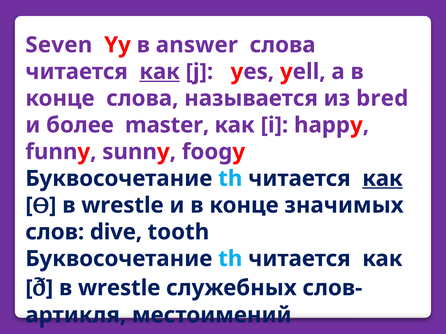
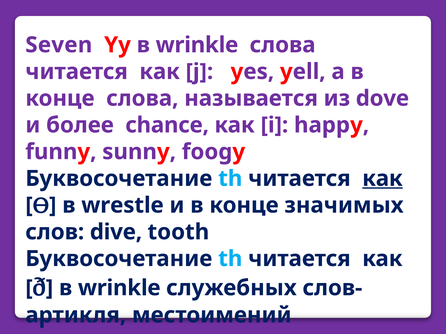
Yy в answer: answer -> wrinkle
как at (160, 72) underline: present -> none
bred: bred -> dove
master: master -> chance
wrestle at (119, 288): wrestle -> wrinkle
